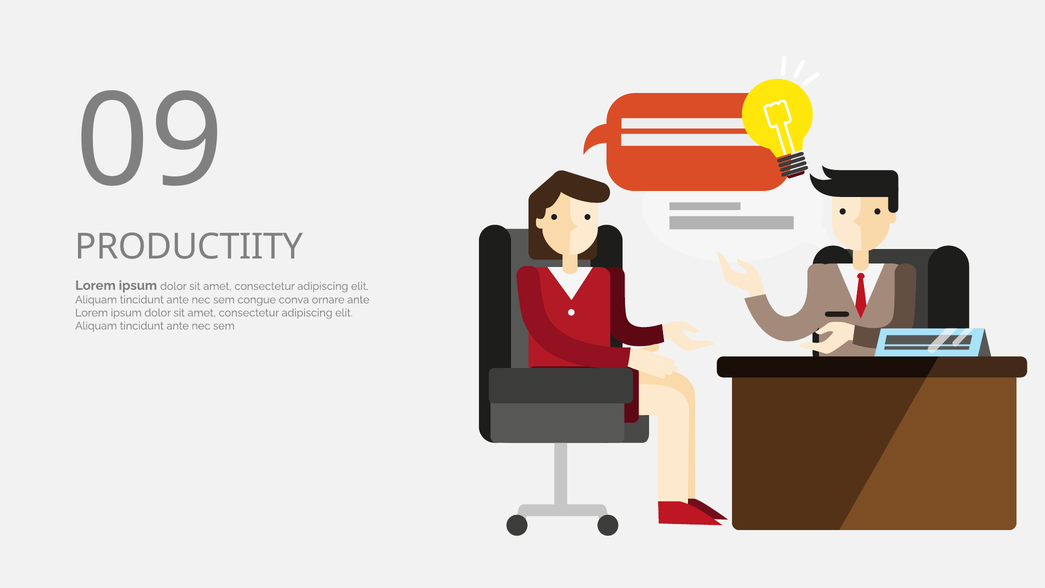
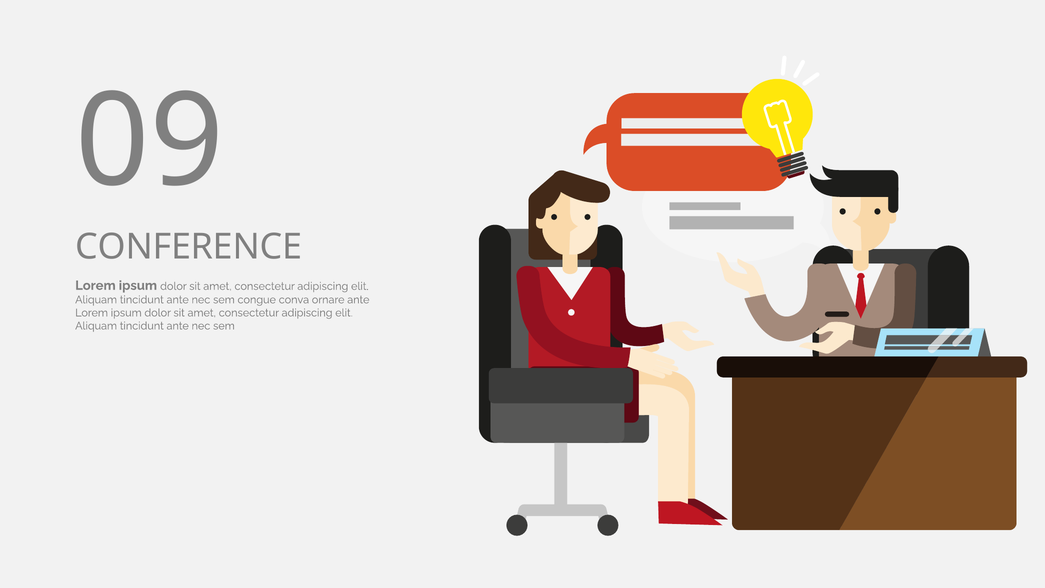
PRODUCTIITY: PRODUCTIITY -> CONFERENCE
